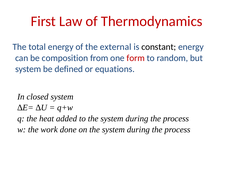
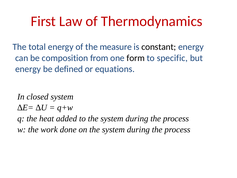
external: external -> measure
form colour: red -> black
random: random -> specific
system at (28, 69): system -> energy
